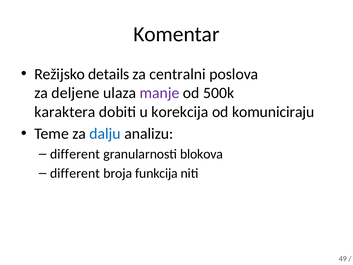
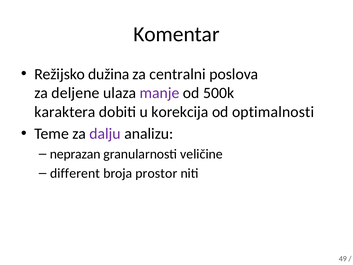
details: details -> dužina
komuniciraju: komuniciraju -> optimalnosti
dalju colour: blue -> purple
different at (75, 154): different -> neprazan
blokova: blokova -> veličine
funkcija: funkcija -> prostor
